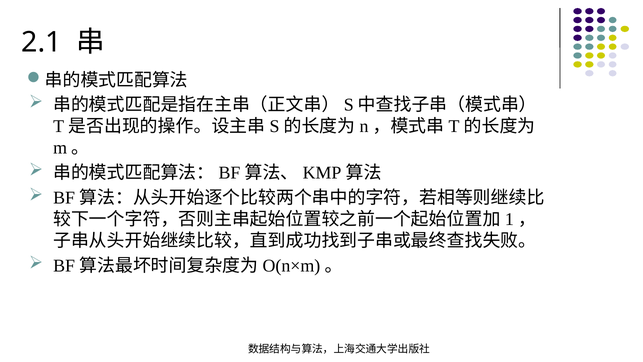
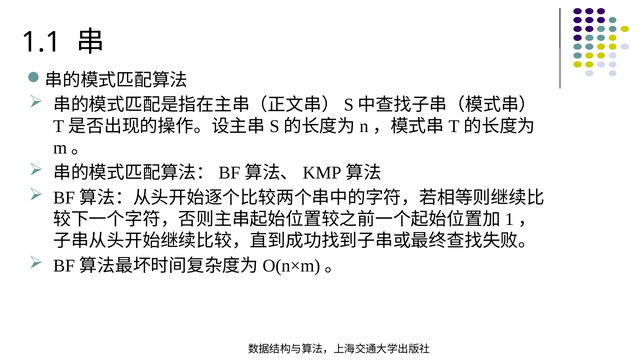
2.1: 2.1 -> 1.1
